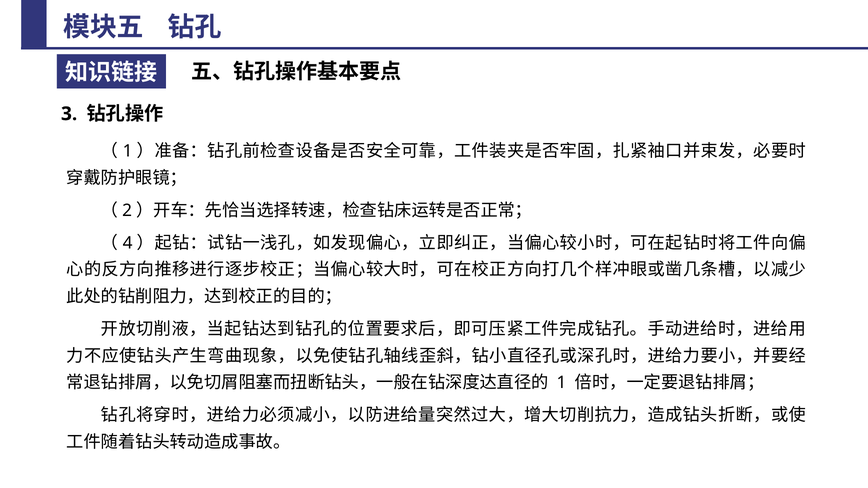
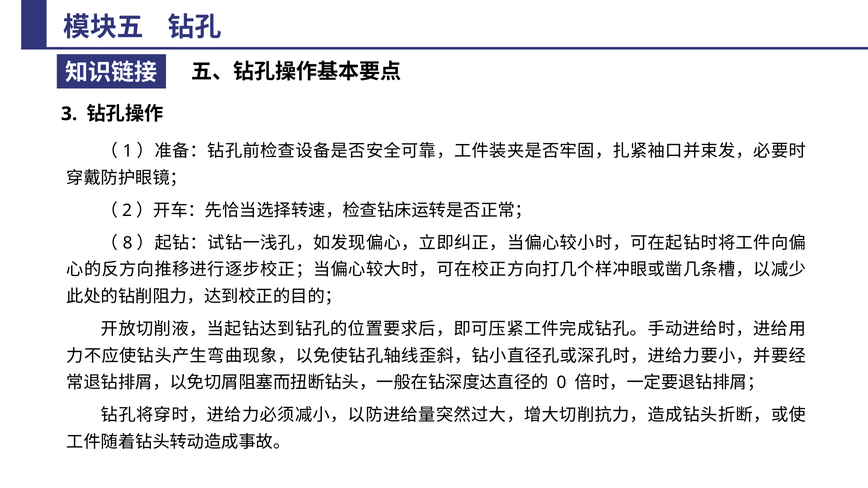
4: 4 -> 8
1 at (561, 383): 1 -> 0
